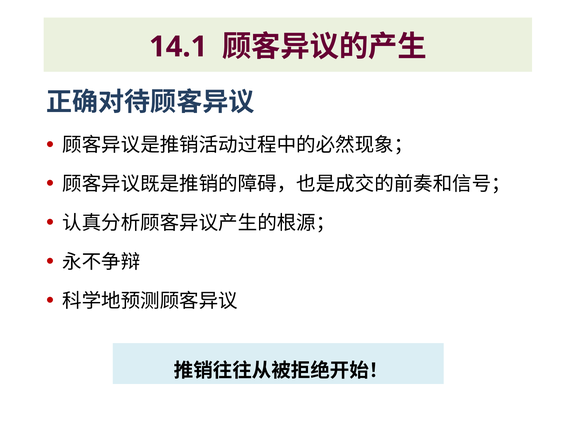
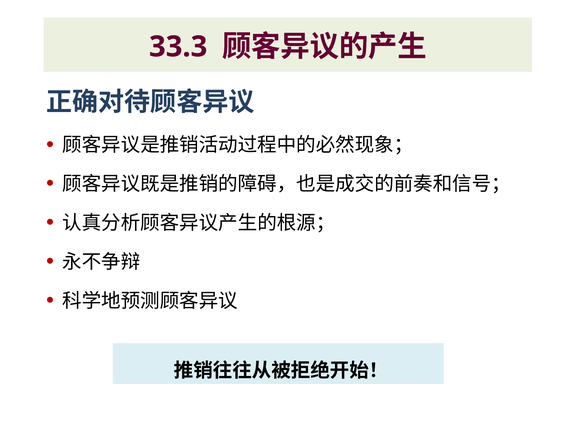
14.1: 14.1 -> 33.3
